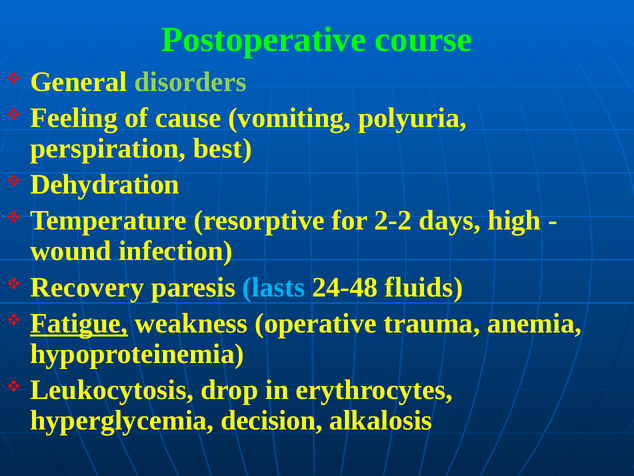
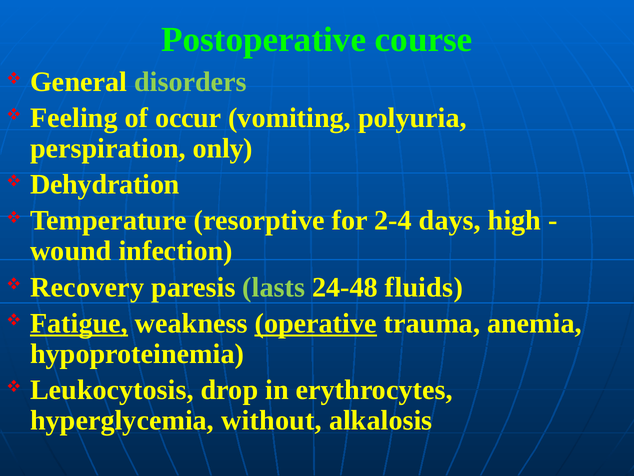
cause: cause -> occur
best: best -> only
2-2: 2-2 -> 2-4
lasts colour: light blue -> light green
operative underline: none -> present
decision: decision -> without
